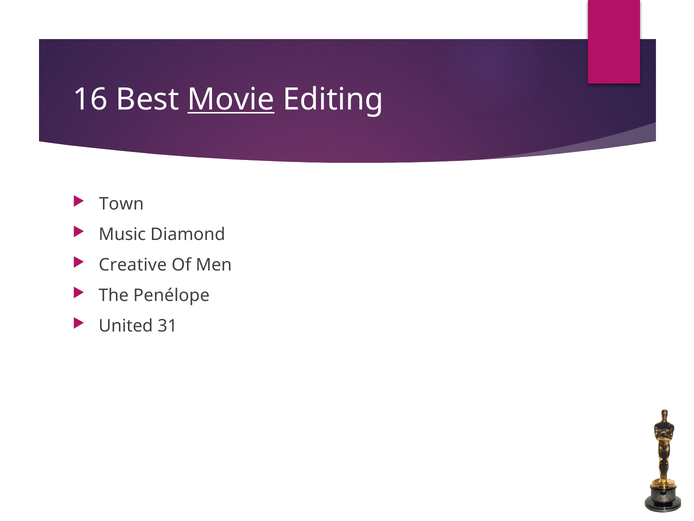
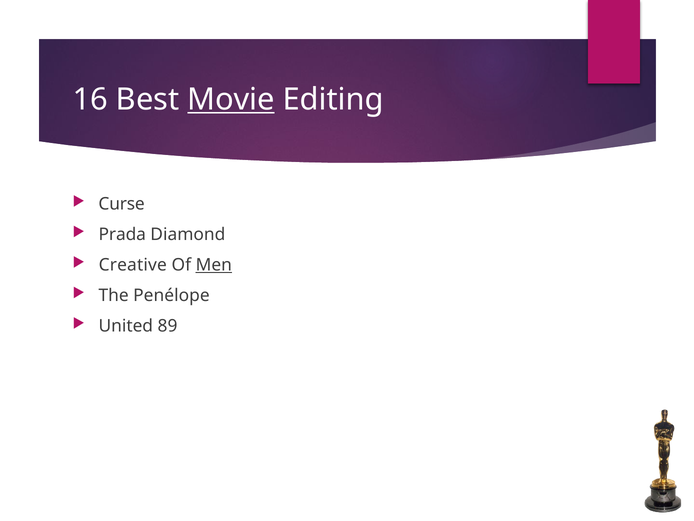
Town: Town -> Curse
Music: Music -> Prada
Men underline: none -> present
31: 31 -> 89
